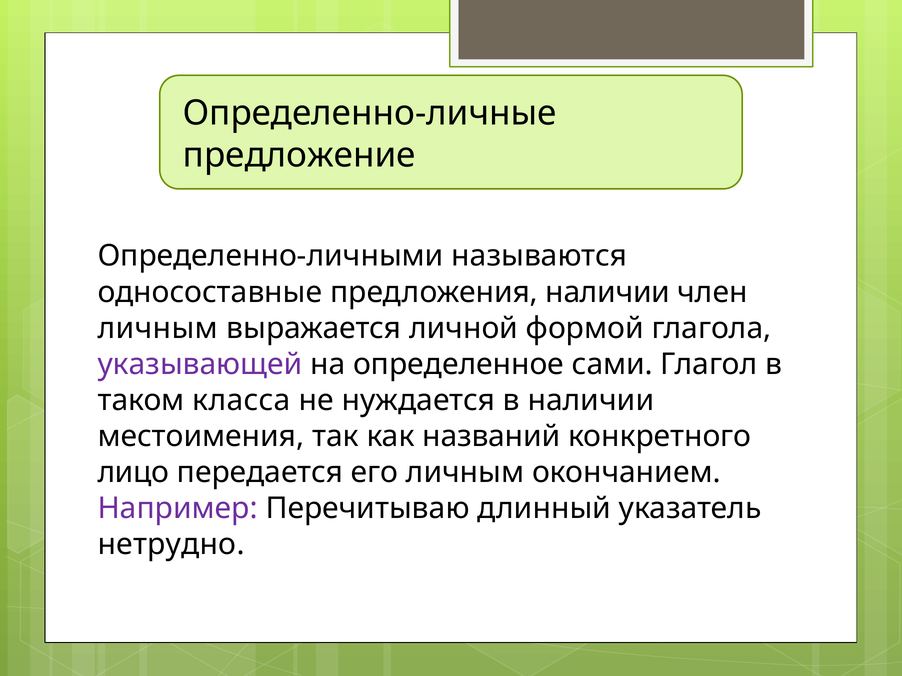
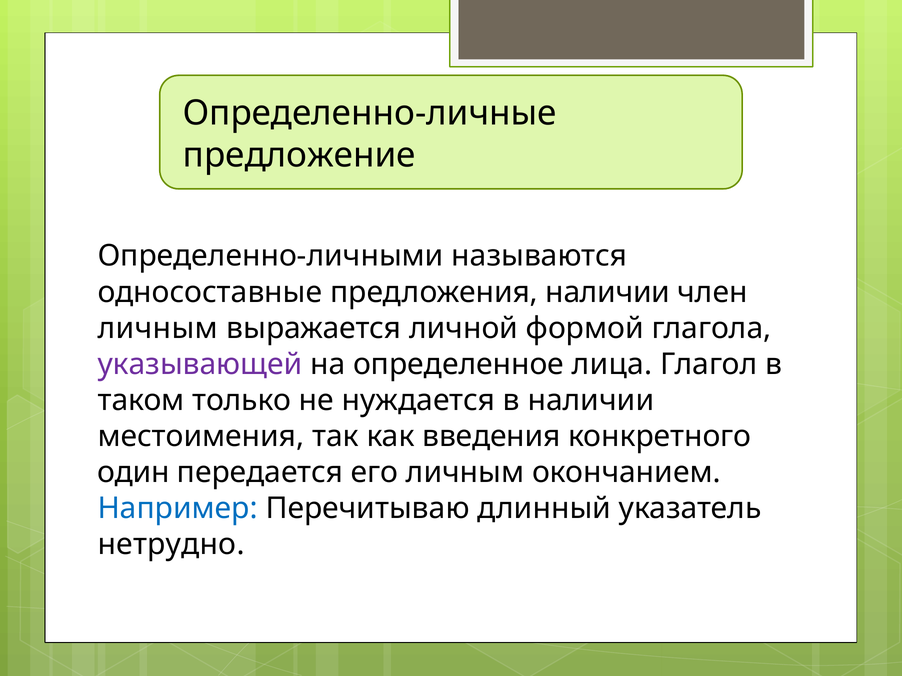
сами: сами -> лица
класса: класса -> только
названий: названий -> введения
лицо: лицо -> один
Например colour: purple -> blue
